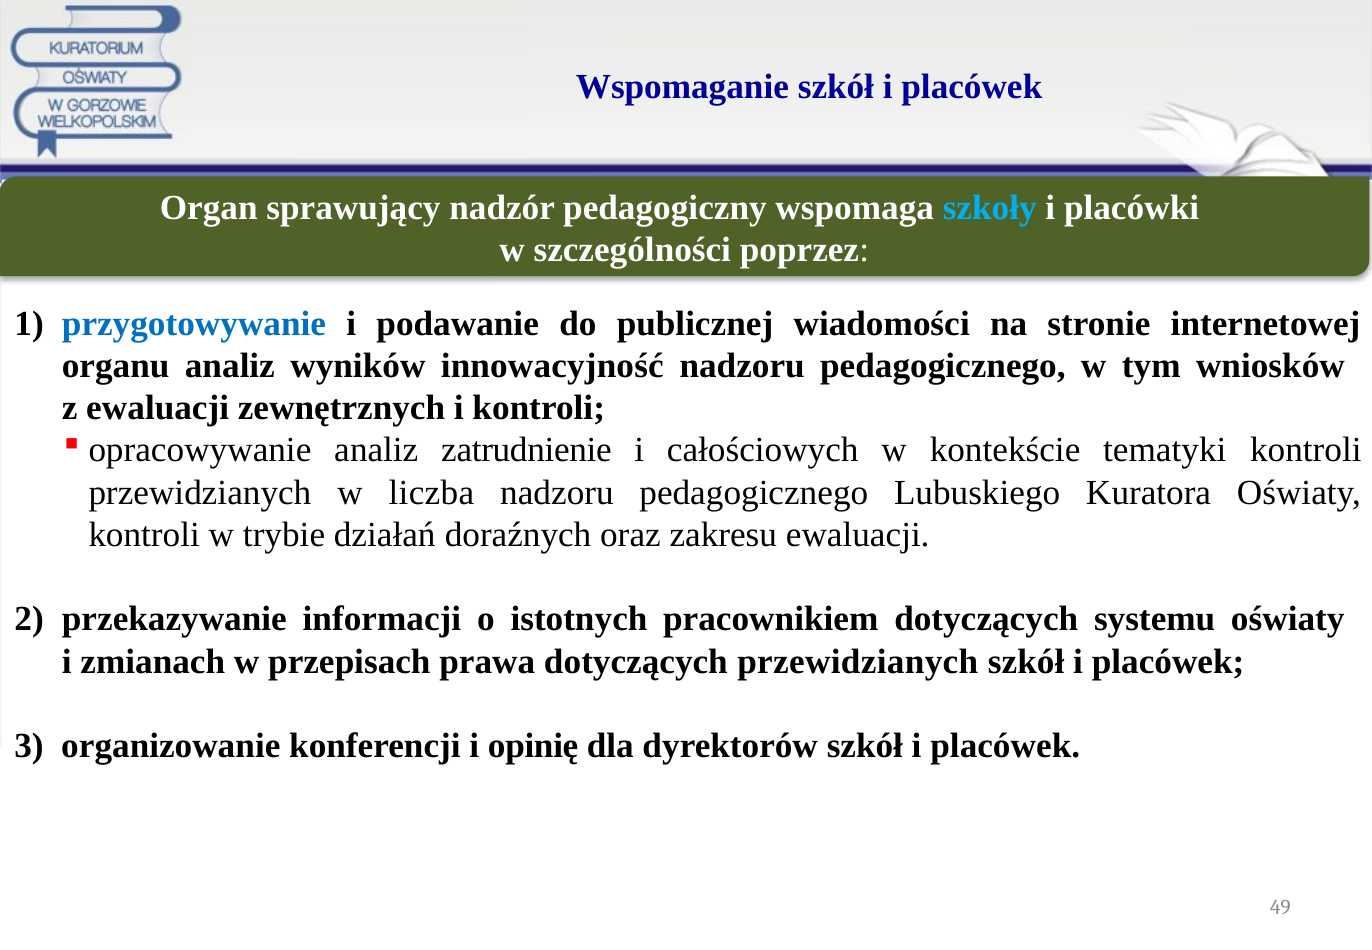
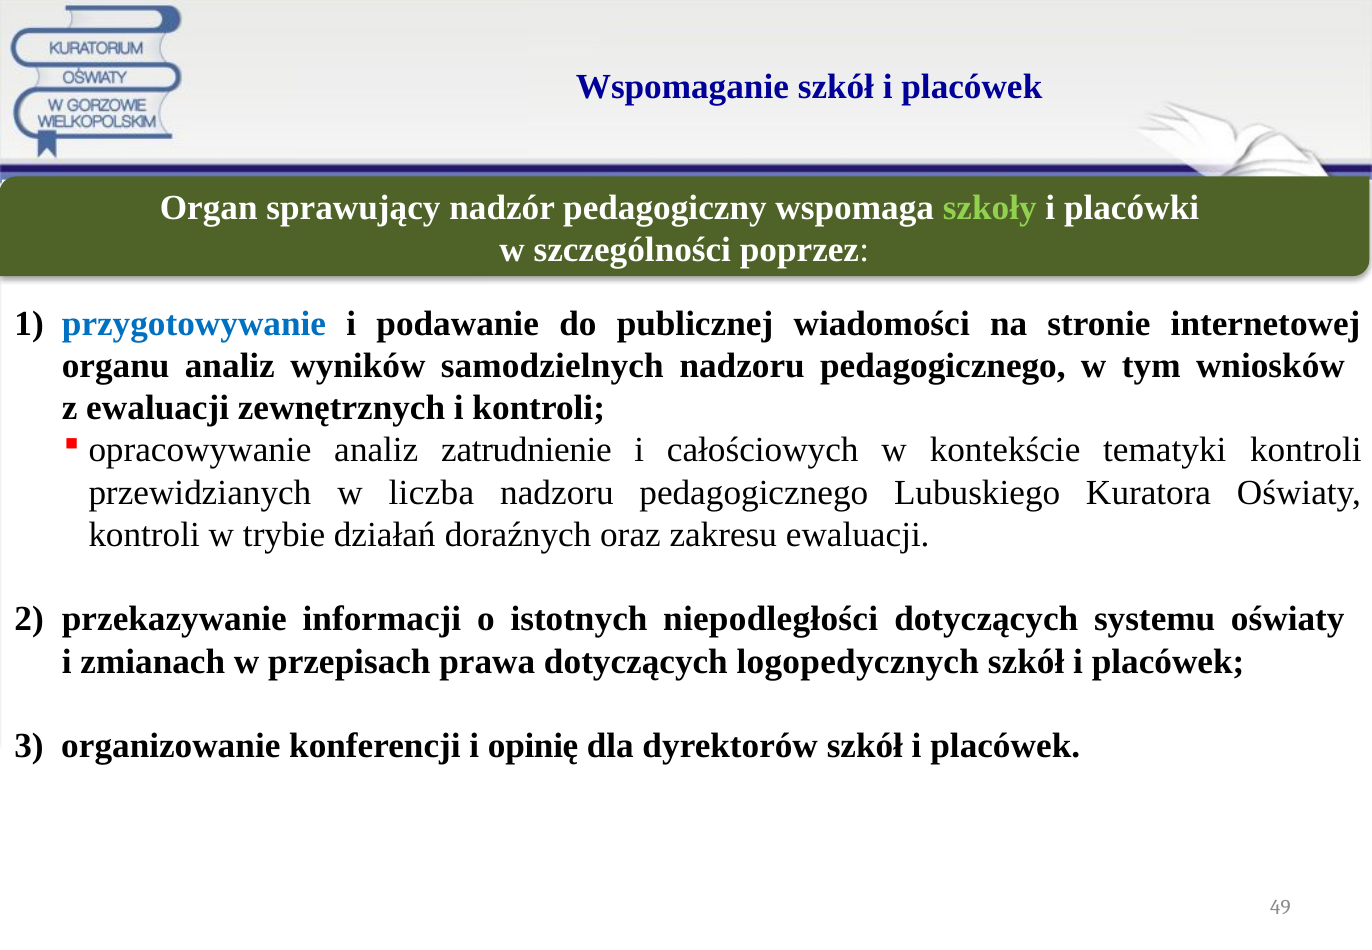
szkoły colour: light blue -> light green
innowacyjność: innowacyjność -> samodzielnych
pracownikiem: pracownikiem -> niepodległości
dotyczących przewidzianych: przewidzianych -> logopedycznych
